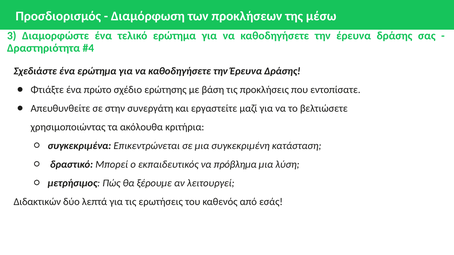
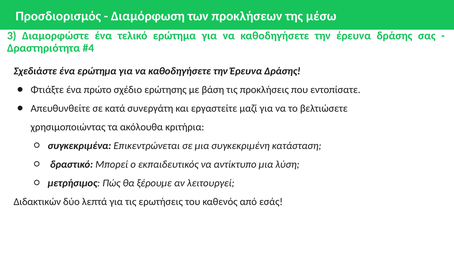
στην: στην -> κατά
πρόβλημα: πρόβλημα -> αντίκτυπο
